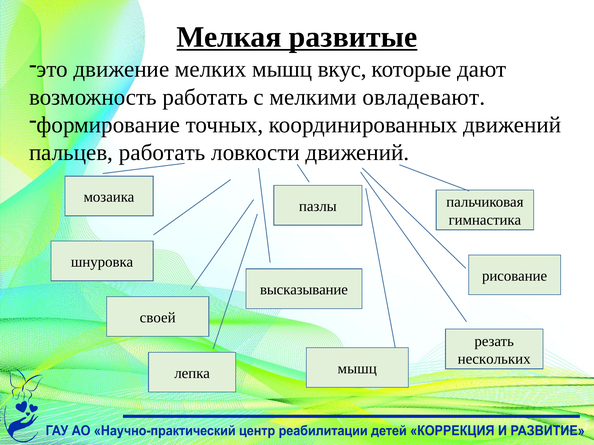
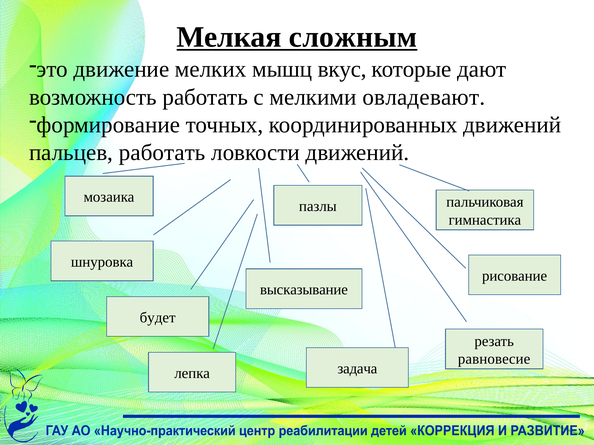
развитые: развитые -> сложным
своей: своей -> будет
нескольких: нескольких -> равновесие
мышц at (357, 369): мышц -> задача
